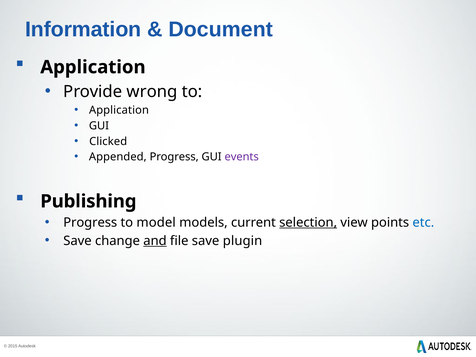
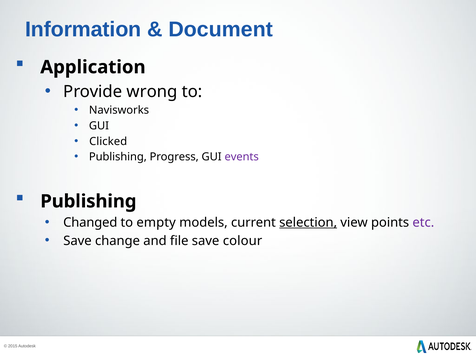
Application at (119, 110): Application -> Navisworks
Appended at (118, 157): Appended -> Publishing
Progress at (90, 222): Progress -> Changed
model: model -> empty
etc colour: blue -> purple
and underline: present -> none
plugin: plugin -> colour
